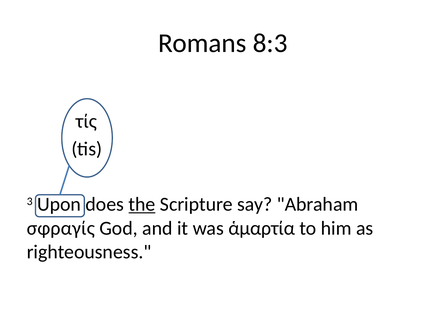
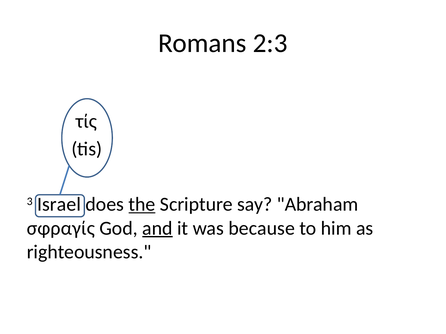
8:3: 8:3 -> 2:3
Upon: Upon -> Israel
and underline: none -> present
ἁμαρτία: ἁμαρτία -> because
